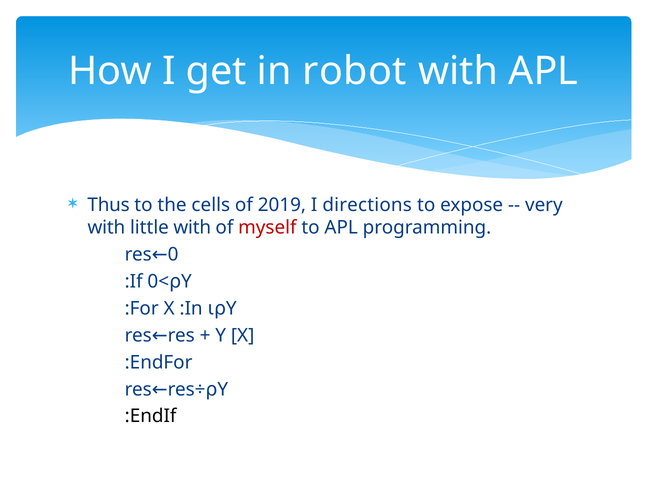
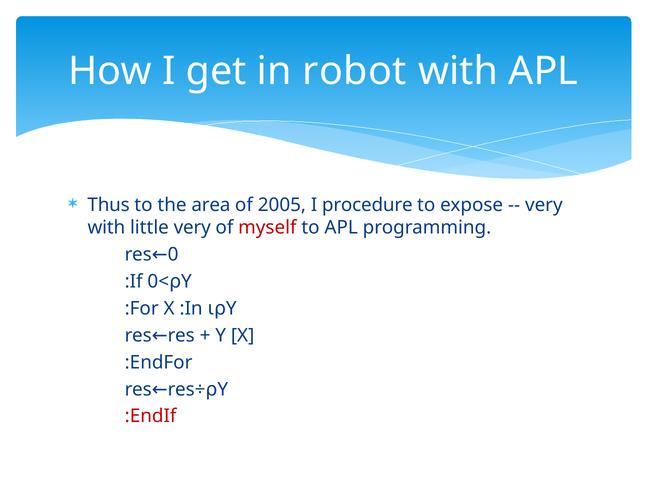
cells: cells -> area
2019: 2019 -> 2005
directions: directions -> procedure
little with: with -> very
:EndIf colour: black -> red
